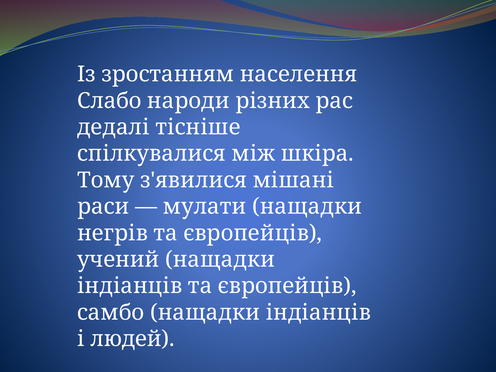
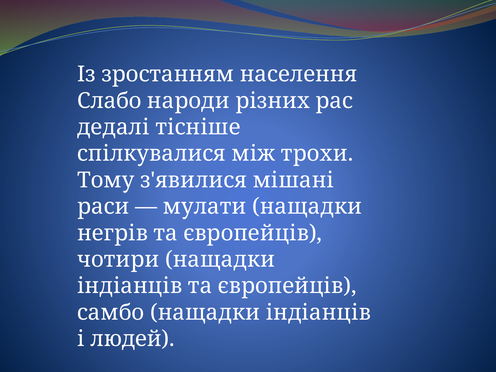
шкіра: шкіра -> трохи
учений: учений -> чотири
